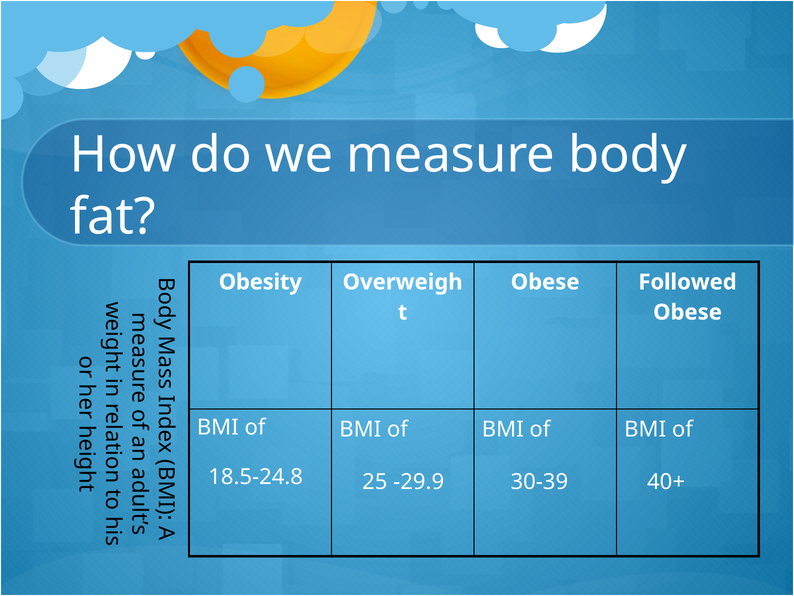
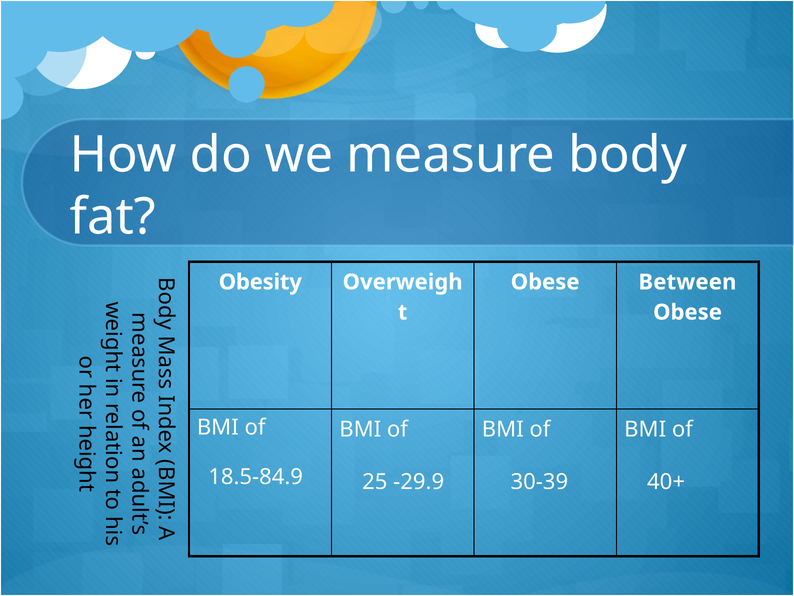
Followed: Followed -> Between
18.5-24.8: 18.5-24.8 -> 18.5-84.9
